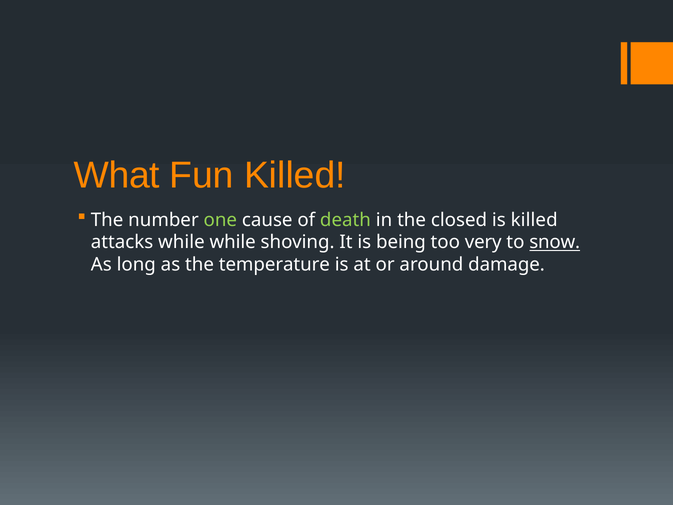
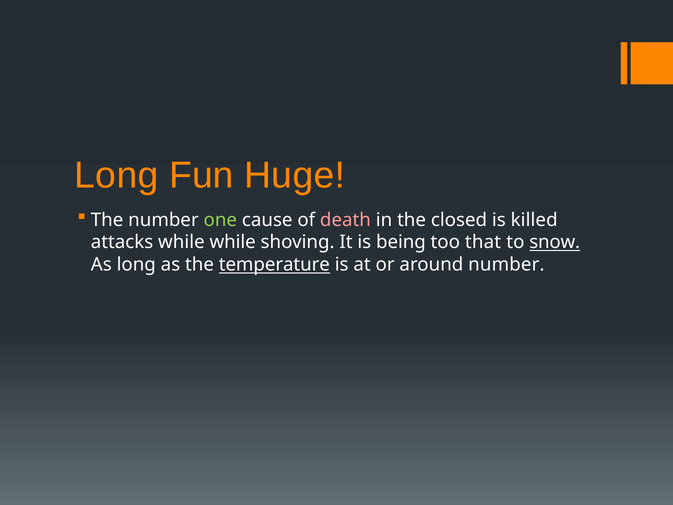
What at (117, 175): What -> Long
Fun Killed: Killed -> Huge
death colour: light green -> pink
very: very -> that
temperature underline: none -> present
around damage: damage -> number
